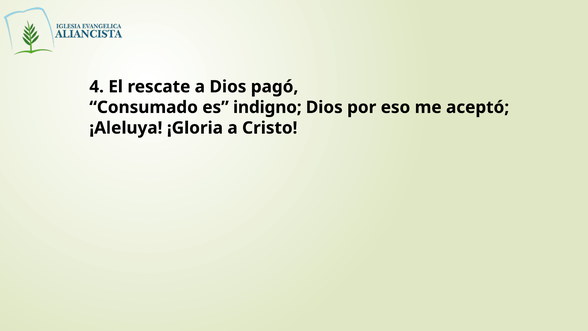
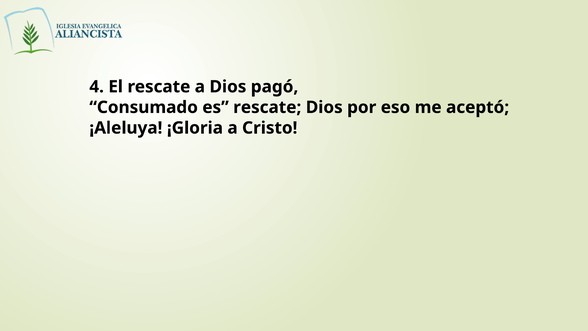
es indigno: indigno -> rescate
